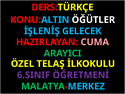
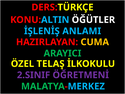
GELECEK: GELECEK -> ANLAMI
CUMA colour: pink -> yellow
6.SINIF: 6.SINIF -> 2.SINIF
